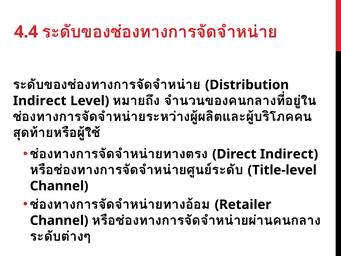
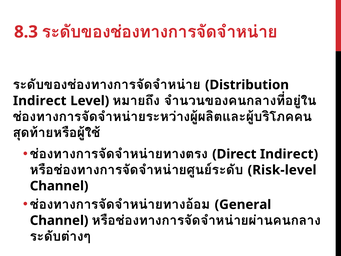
4.4: 4.4 -> 8.3
Title-level: Title-level -> Risk-level
Retailer: Retailer -> General
